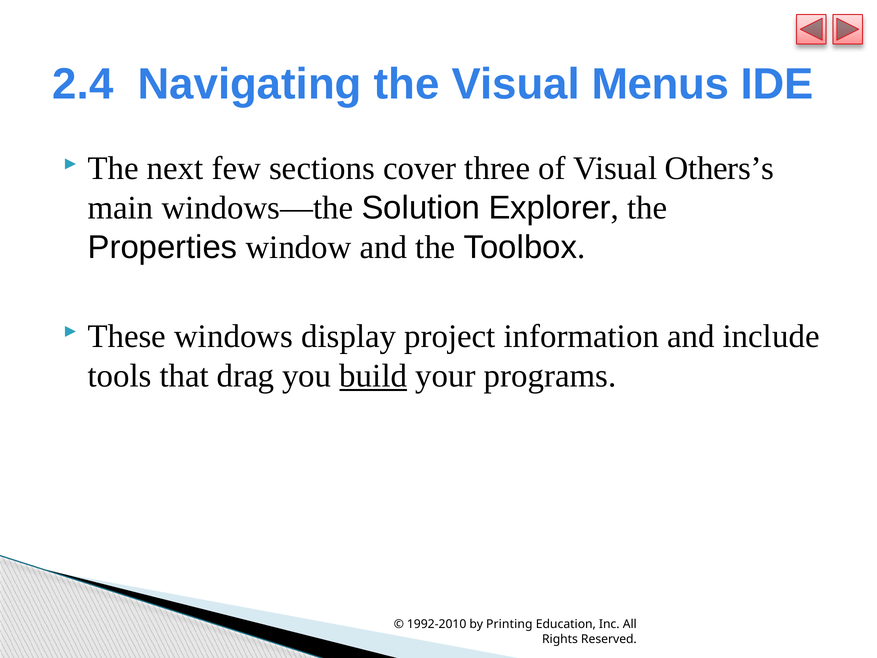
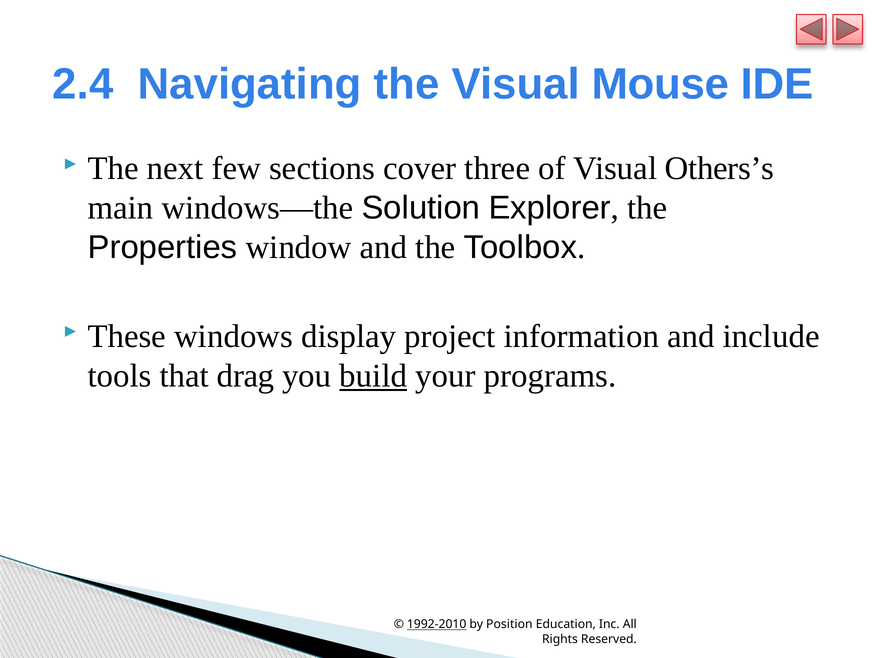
Menus: Menus -> Mouse
1992-2010 underline: none -> present
Printing: Printing -> Position
